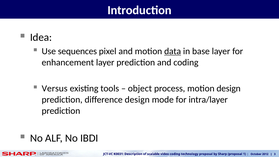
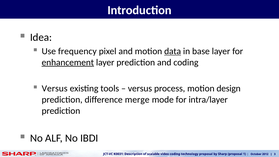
sequences: sequences -> frequency
enhancement underline: none -> present
object at (140, 88): object -> versus
difference design: design -> merge
